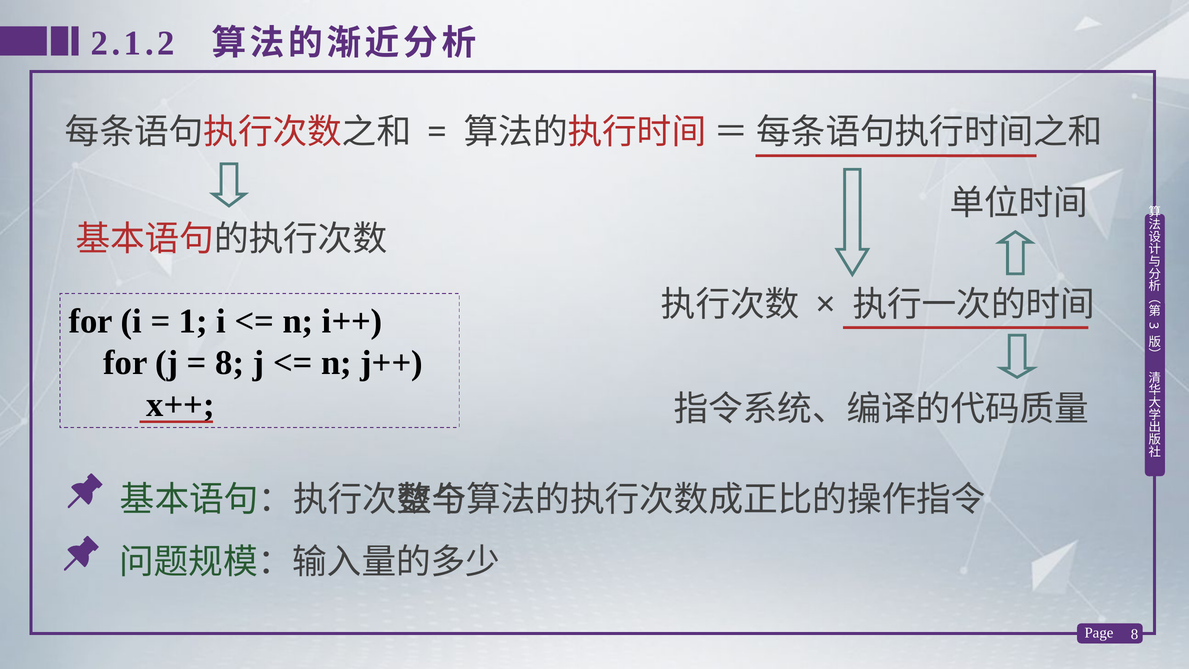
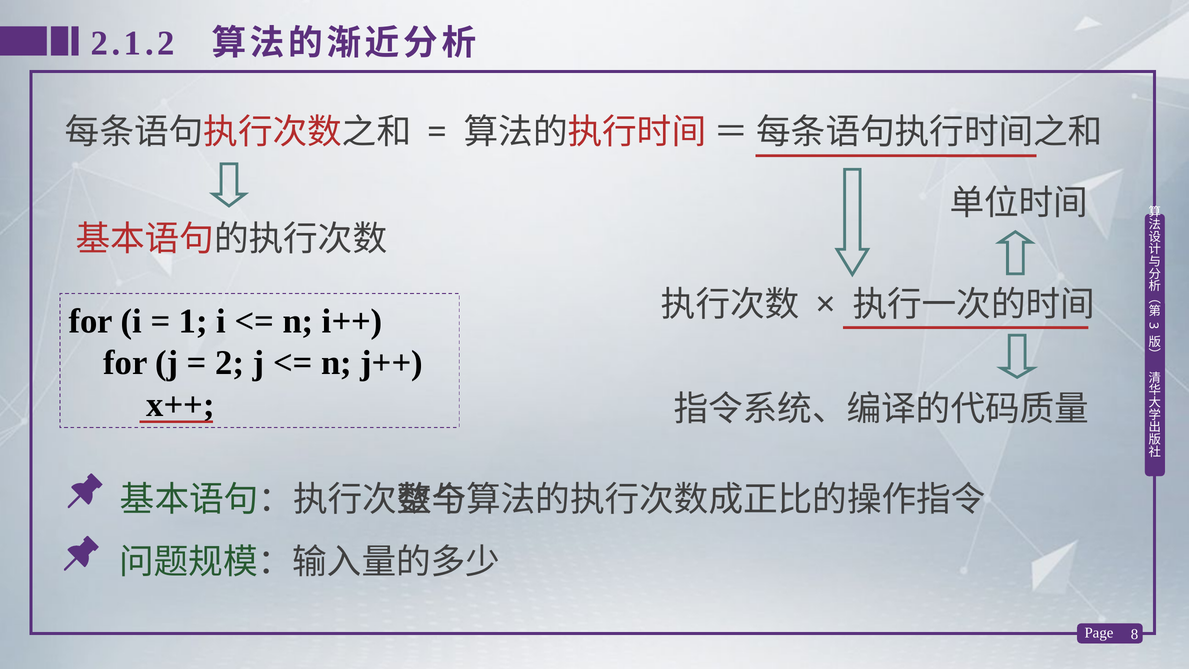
8 at (230, 363): 8 -> 2
